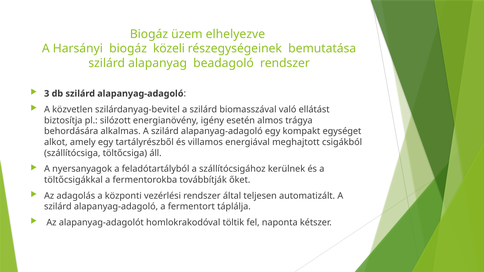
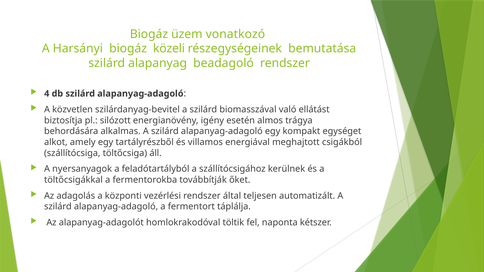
elhelyezve: elhelyezve -> vonatkozó
3: 3 -> 4
